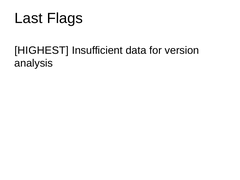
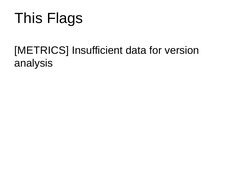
Last: Last -> This
HIGHEST: HIGHEST -> METRICS
